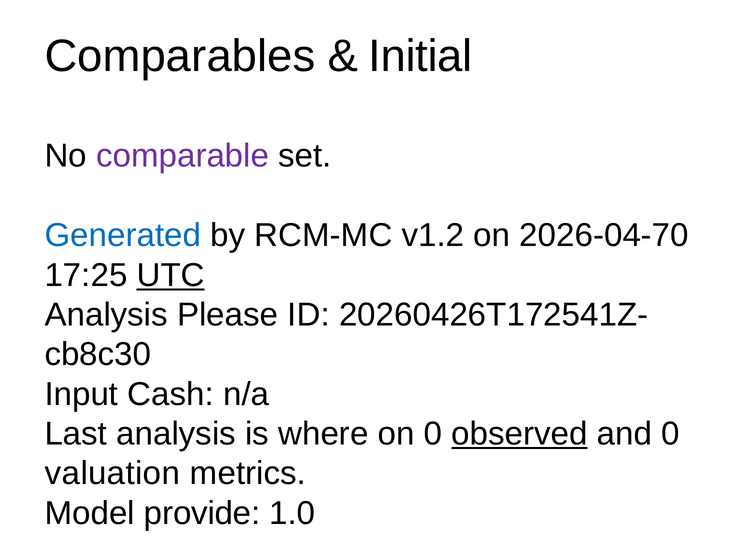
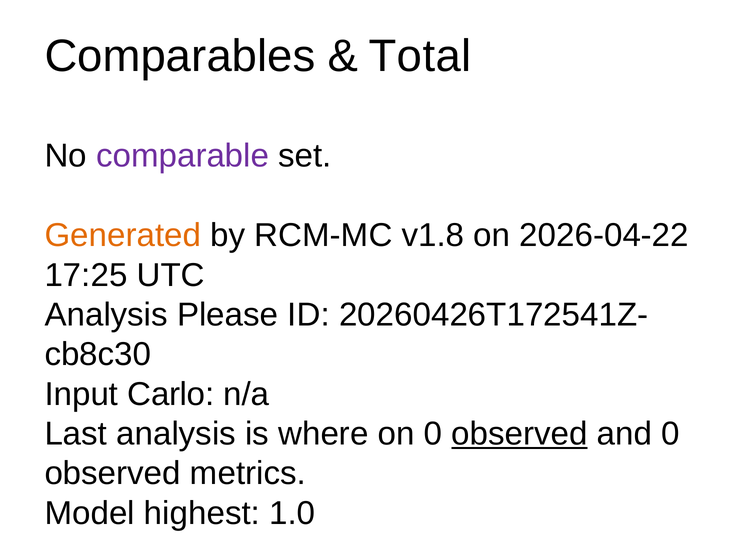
Initial: Initial -> Total
Generated colour: blue -> orange
v1.2: v1.2 -> v1.8
2026-04-70: 2026-04-70 -> 2026-04-22
UTC underline: present -> none
Cash: Cash -> Carlo
valuation at (113, 474): valuation -> observed
provide: provide -> highest
